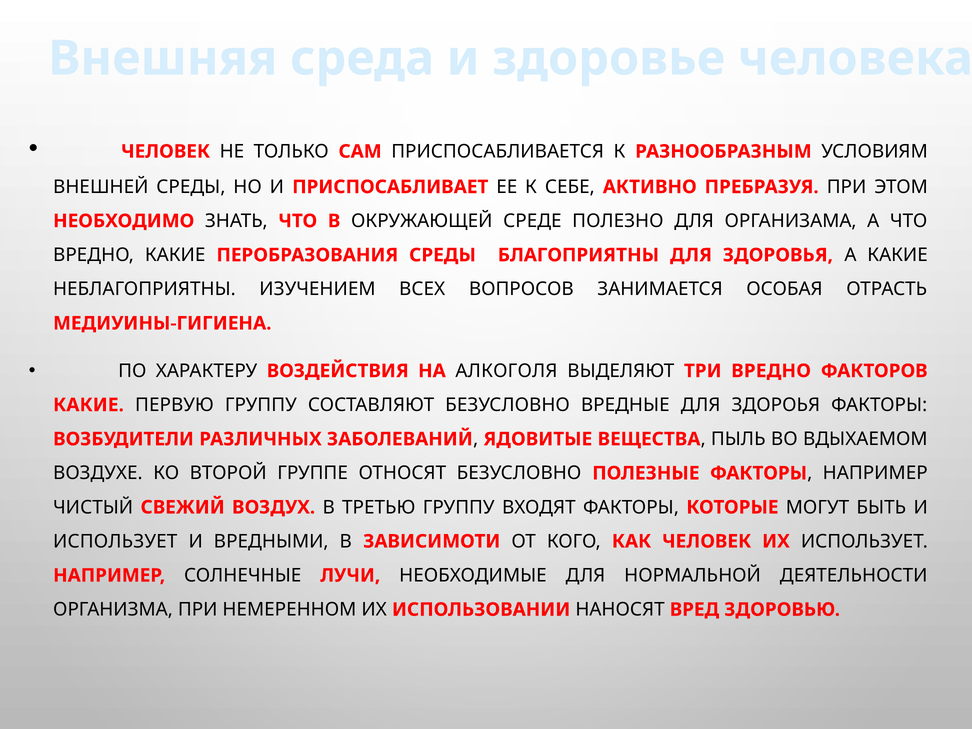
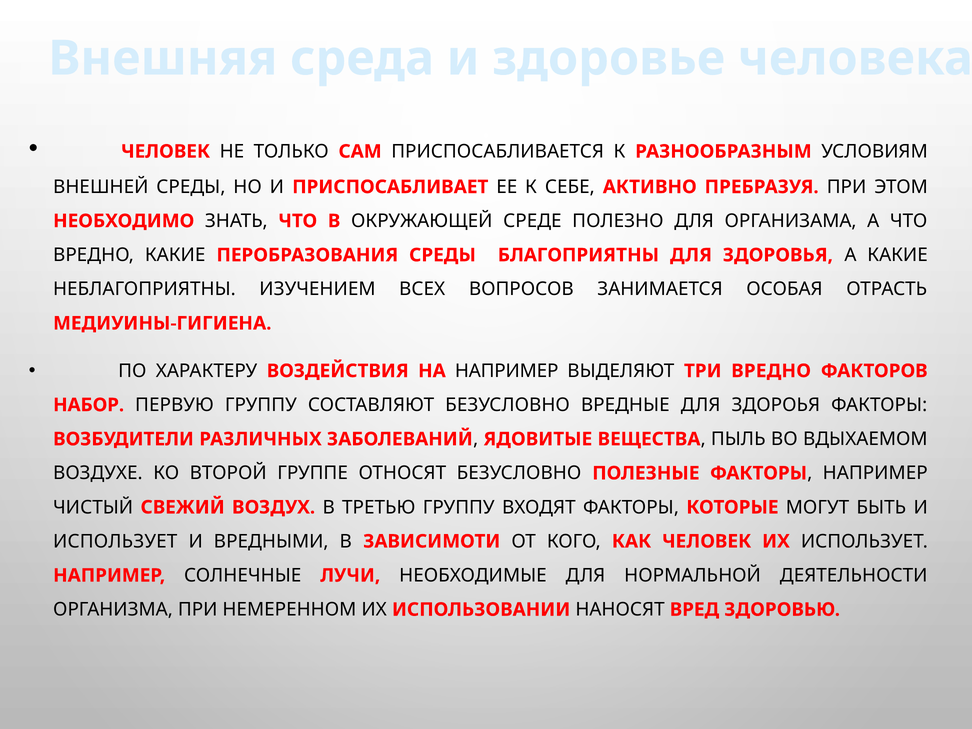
НА АЛКОГОЛЯ: АЛКОГОЛЯ -> НАПРИМЕР
КАКИЕ at (89, 405): КАКИЕ -> НАБОР
